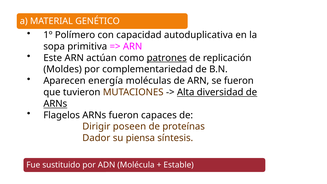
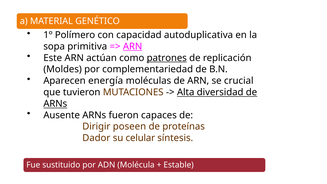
ARN at (133, 46) underline: none -> present
se fueron: fueron -> crucial
Flagelos: Flagelos -> Ausente
piensa: piensa -> celular
